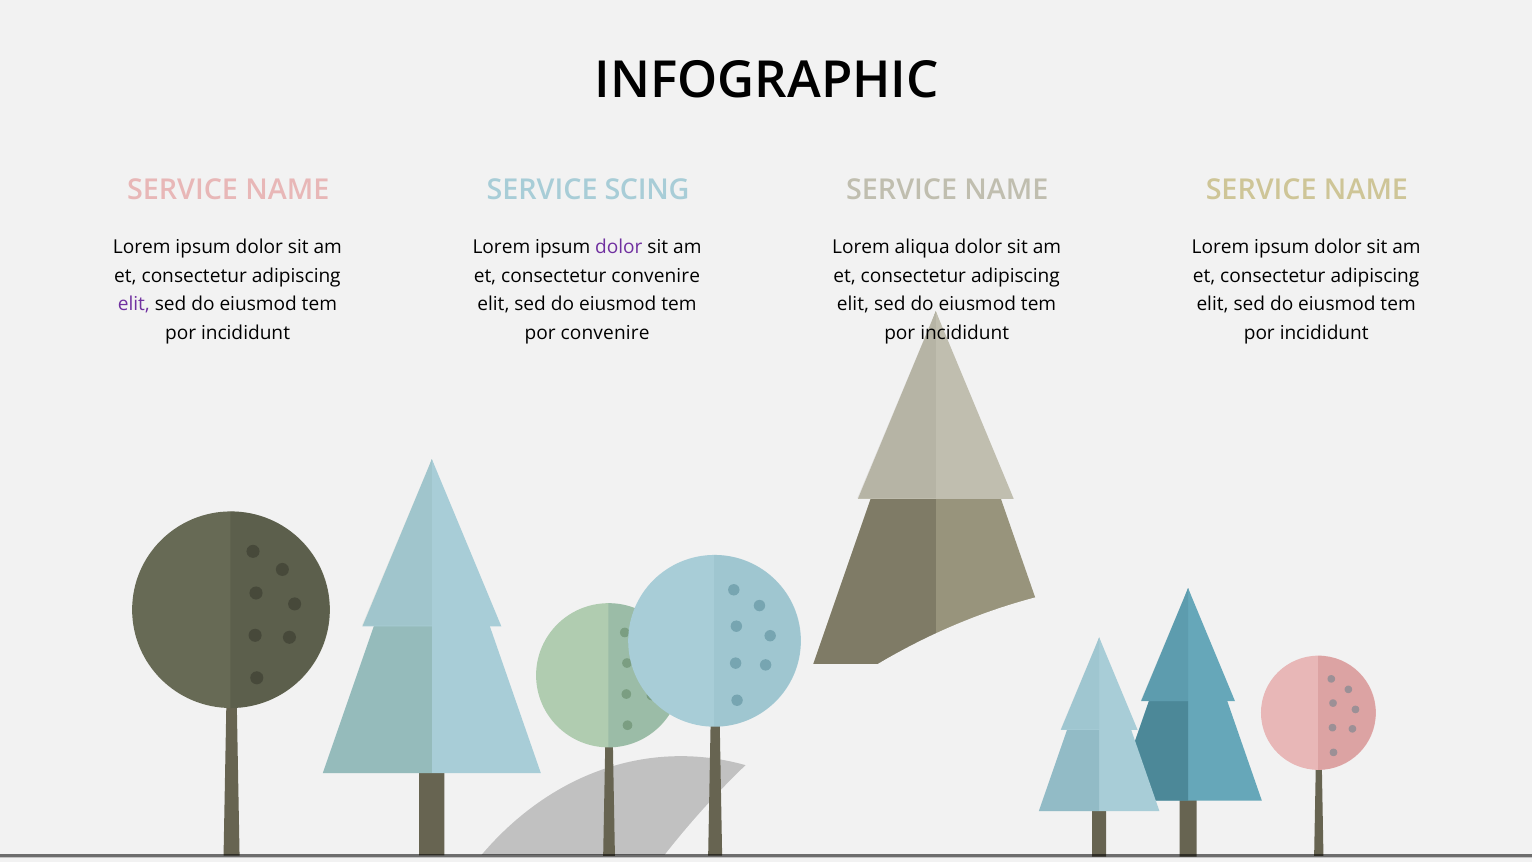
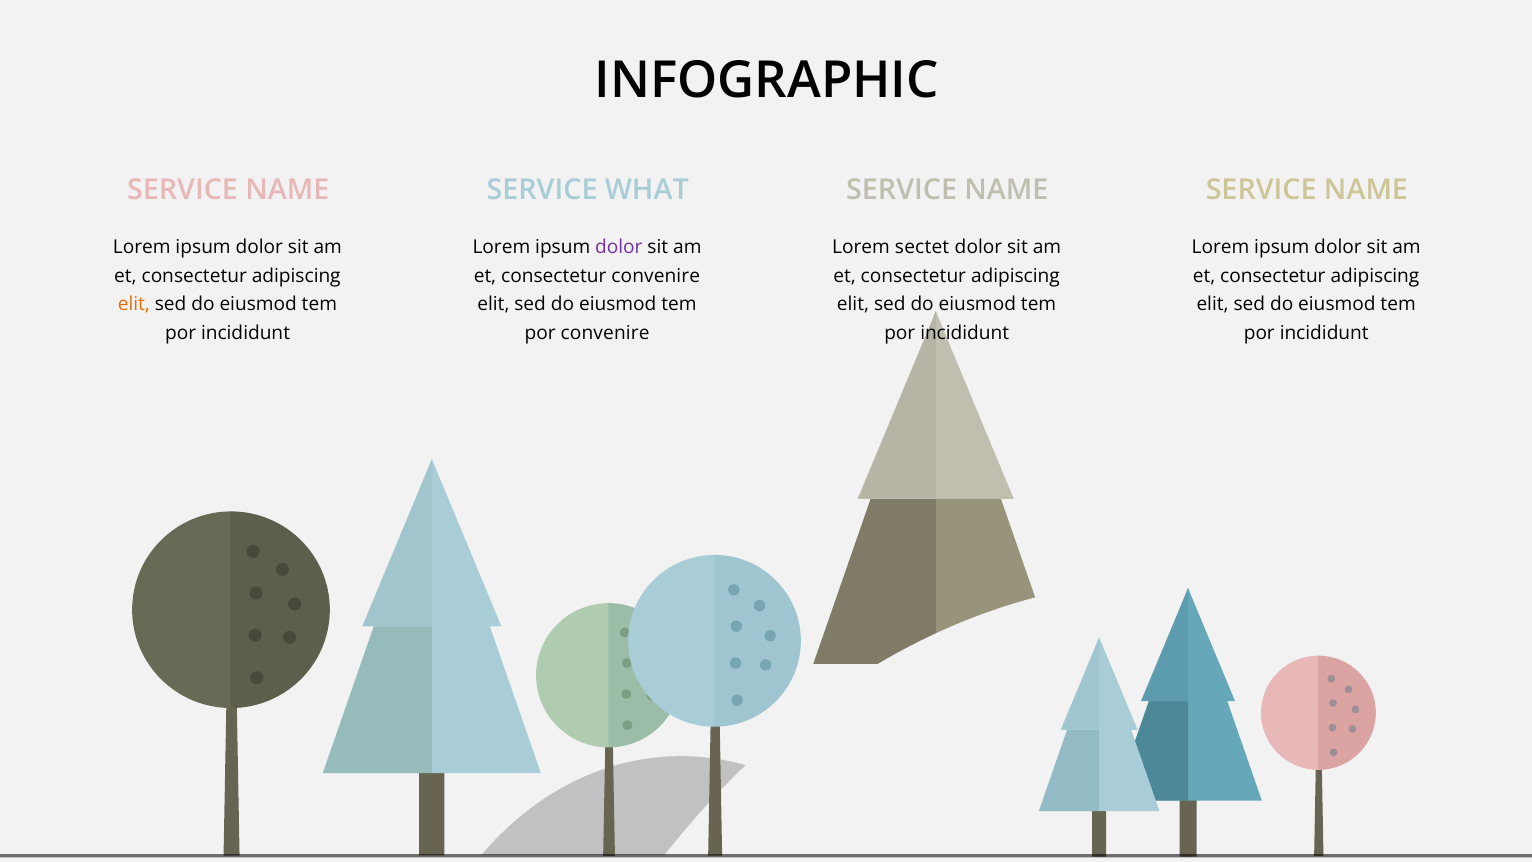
SCING: SCING -> WHAT
aliqua: aliqua -> sectet
elit at (134, 305) colour: purple -> orange
